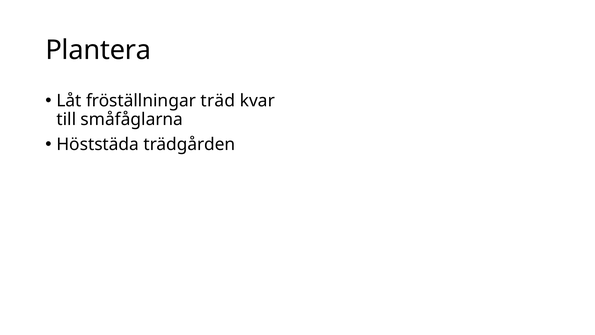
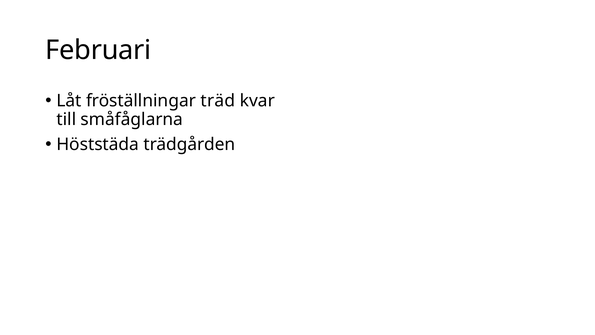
Plantera: Plantera -> Februari
